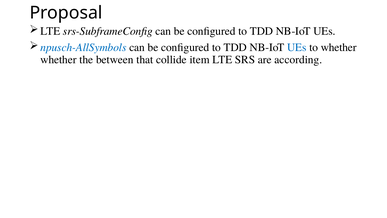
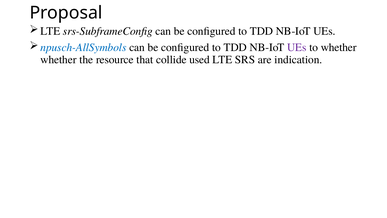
UEs at (297, 47) colour: blue -> purple
between: between -> resource
item: item -> used
according: according -> indication
